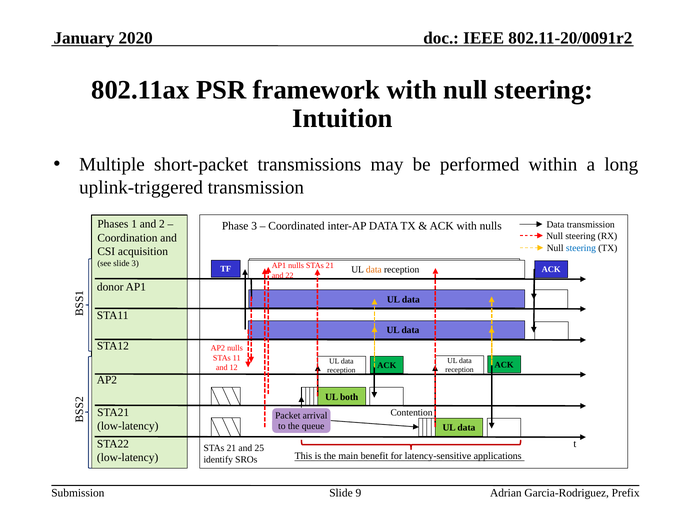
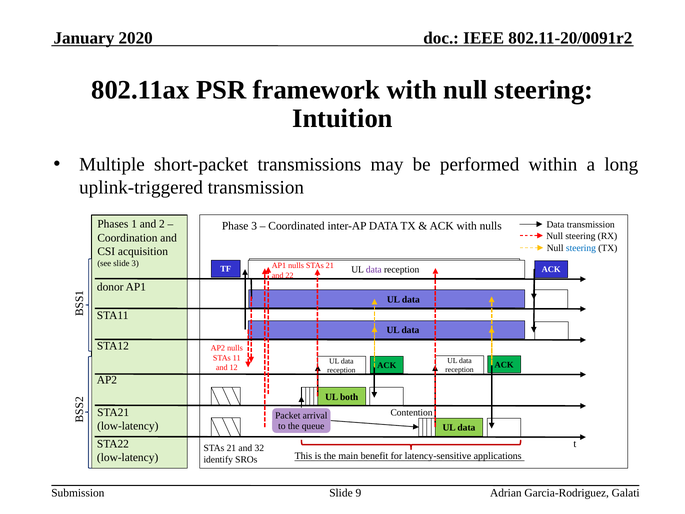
data at (374, 270) colour: orange -> purple
25: 25 -> 32
Prefix: Prefix -> Galati
